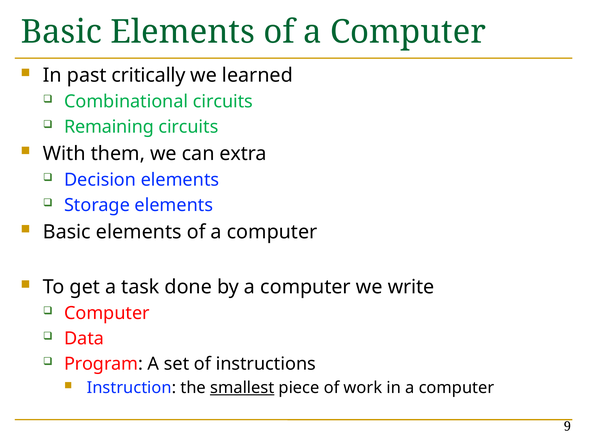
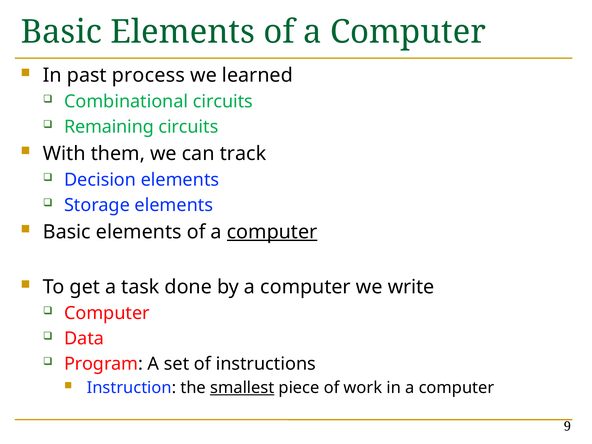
critically: critically -> process
extra: extra -> track
computer at (272, 232) underline: none -> present
